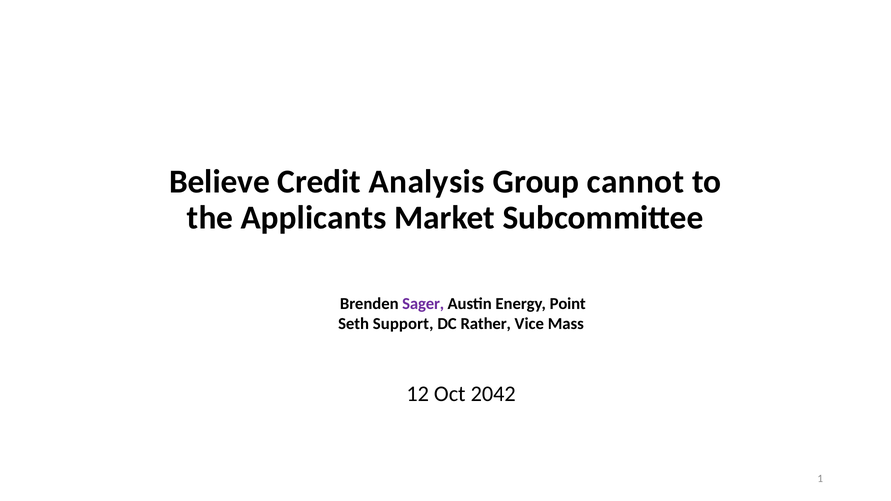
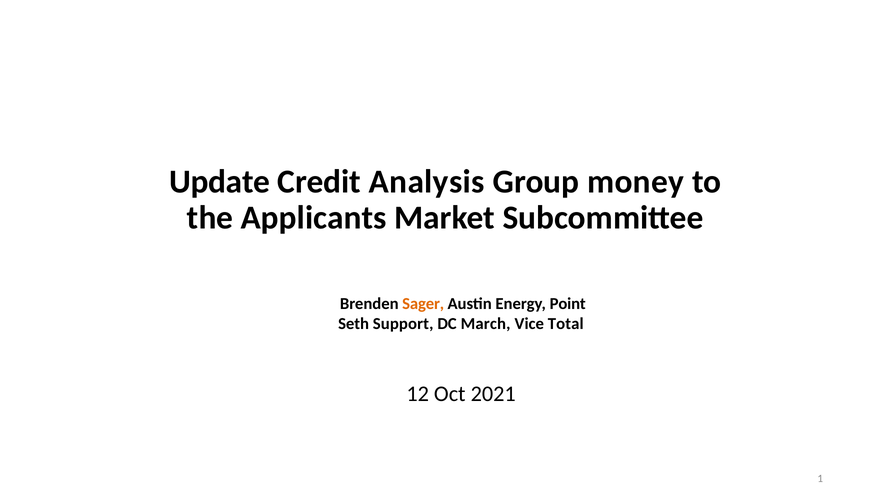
Believe: Believe -> Update
cannot: cannot -> money
Sager colour: purple -> orange
Rather: Rather -> March
Mass: Mass -> Total
2042: 2042 -> 2021
